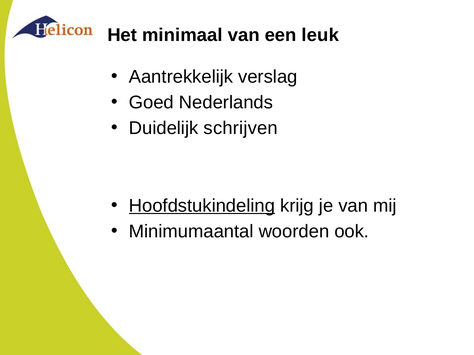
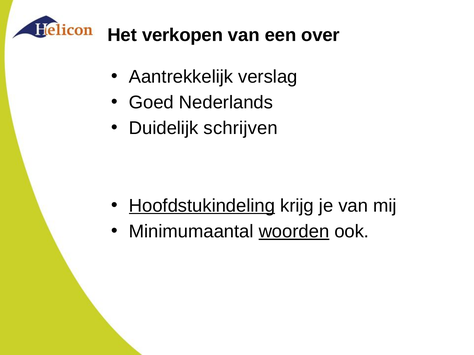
minimaal: minimaal -> verkopen
leuk: leuk -> over
woorden underline: none -> present
